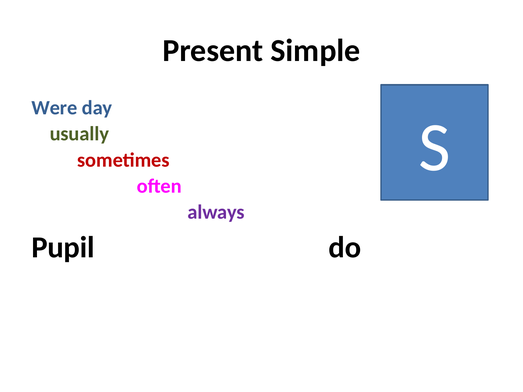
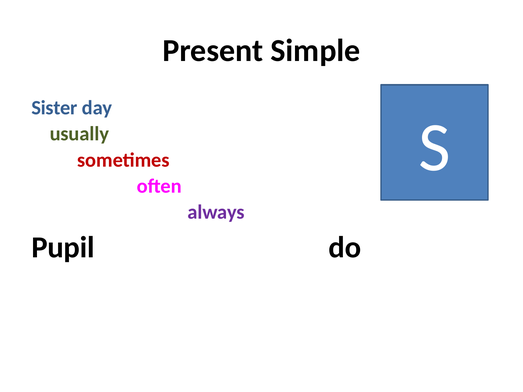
Were: Were -> Sister
